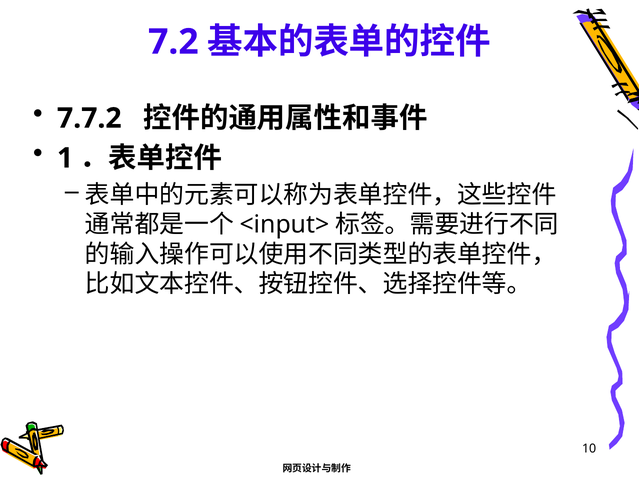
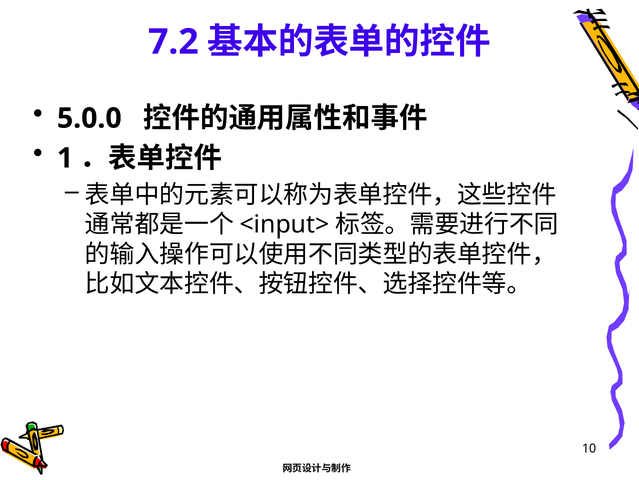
7.7.2: 7.7.2 -> 5.0.0
